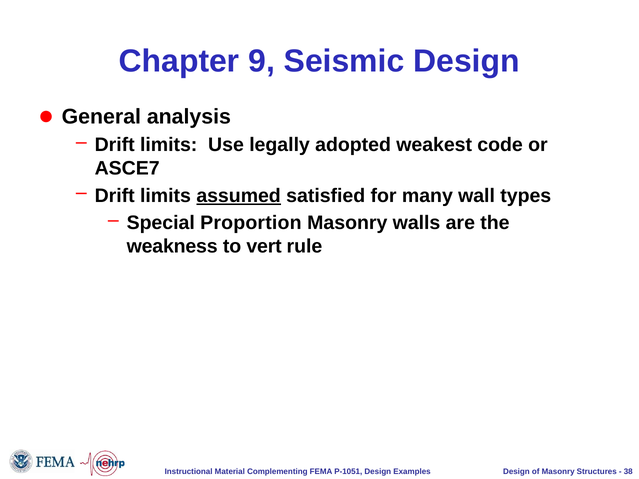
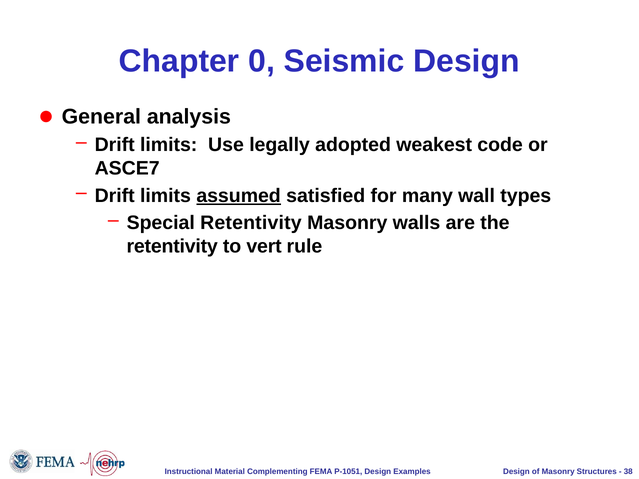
9: 9 -> 0
Special Proportion: Proportion -> Retentivity
weakness at (172, 247): weakness -> retentivity
